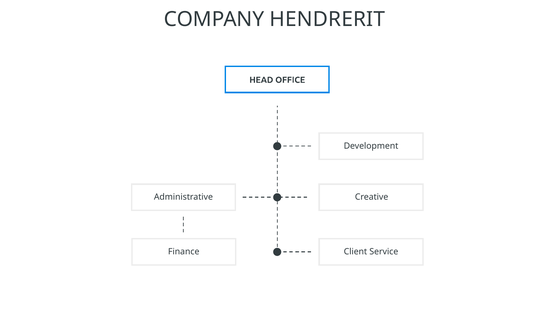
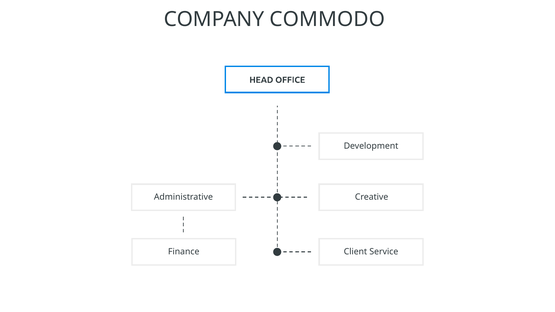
HENDRERIT: HENDRERIT -> COMMODO
